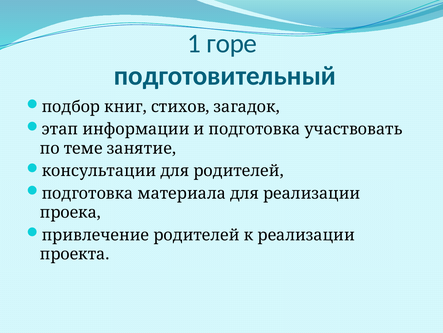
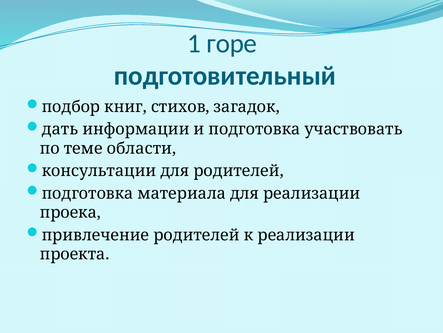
этап: этап -> дать
занятие: занятие -> области
